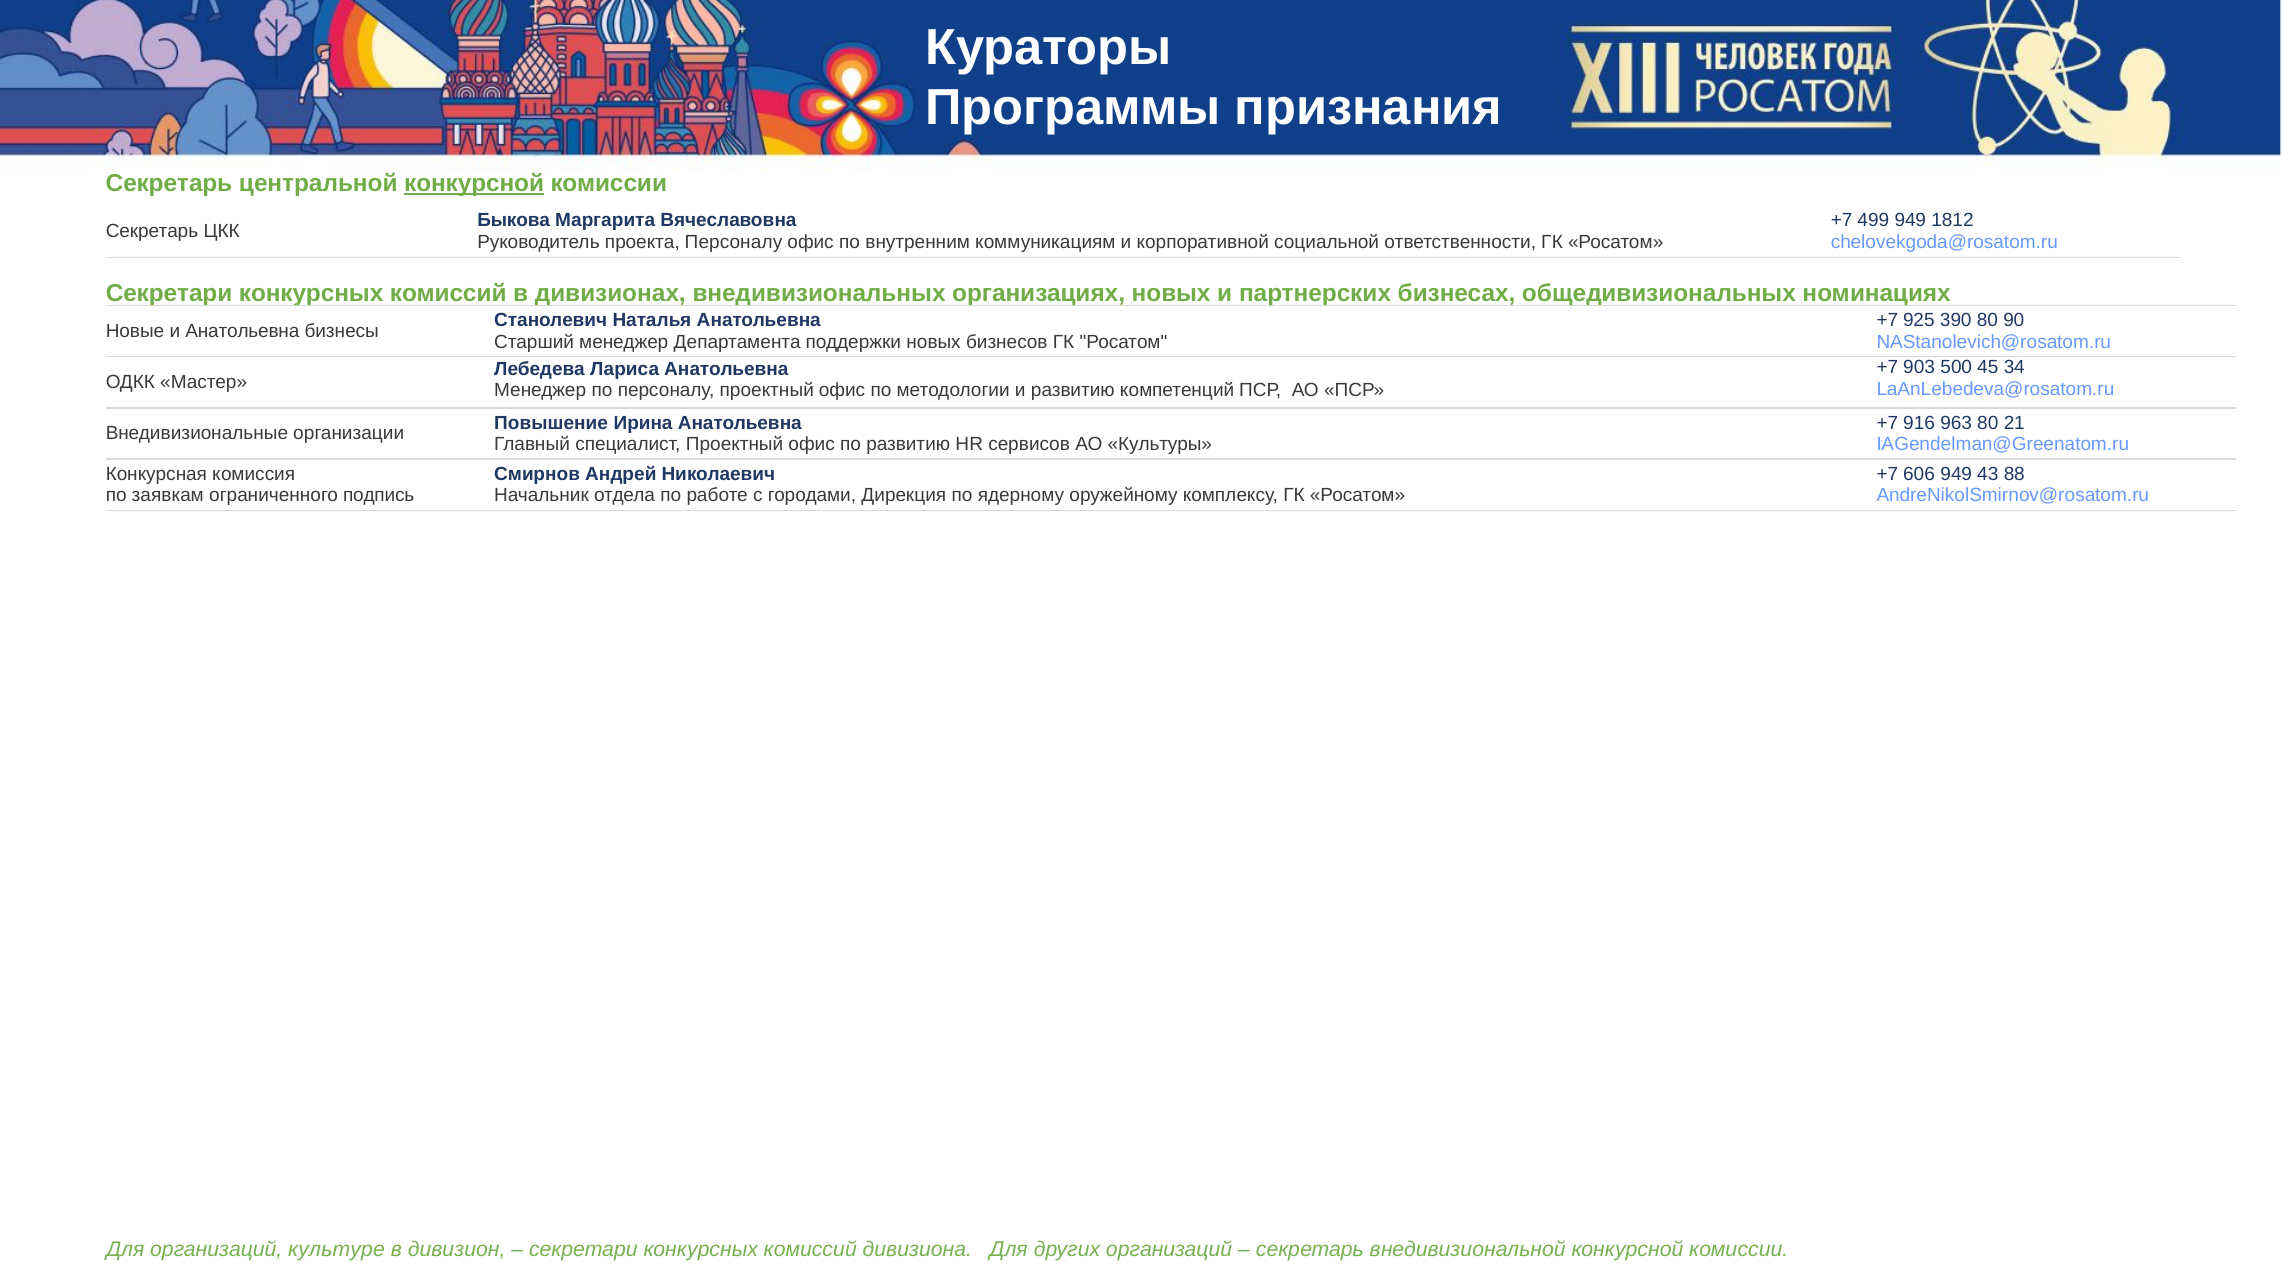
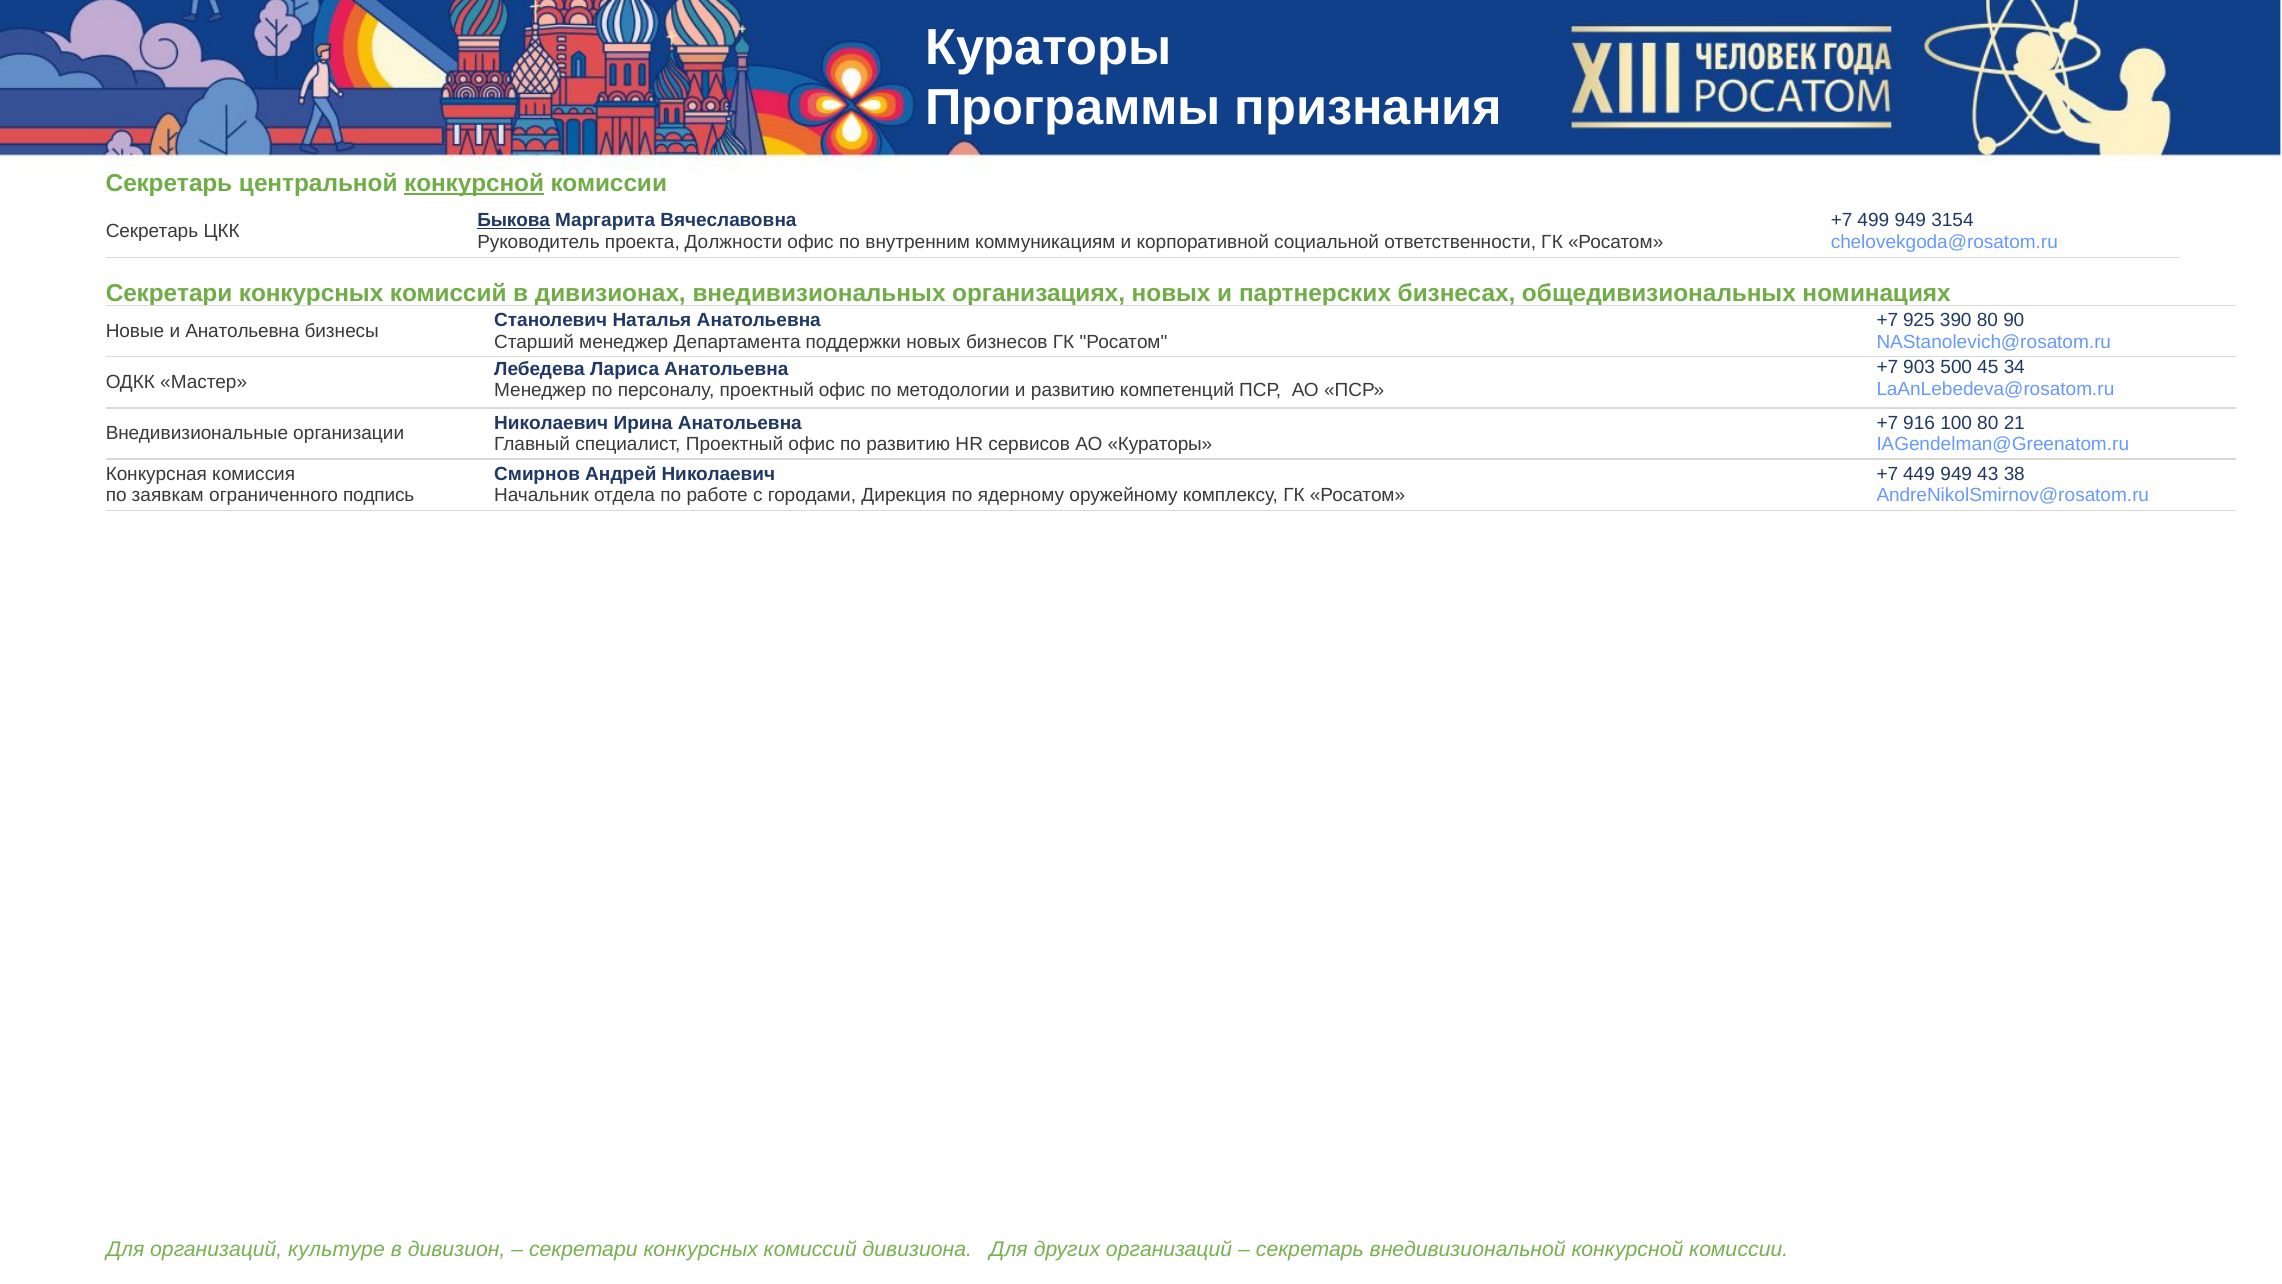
Быкова underline: none -> present
1812: 1812 -> 3154
проекта Персоналу: Персоналу -> Должности
Повышение at (551, 423): Повышение -> Николаевич
963: 963 -> 100
АО Культуры: Культуры -> Кураторы
606: 606 -> 449
88: 88 -> 38
